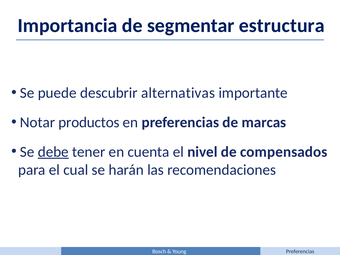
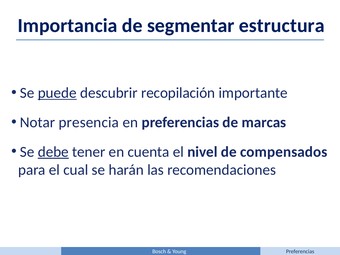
puede underline: none -> present
alternativas: alternativas -> recopilación
productos: productos -> presencia
